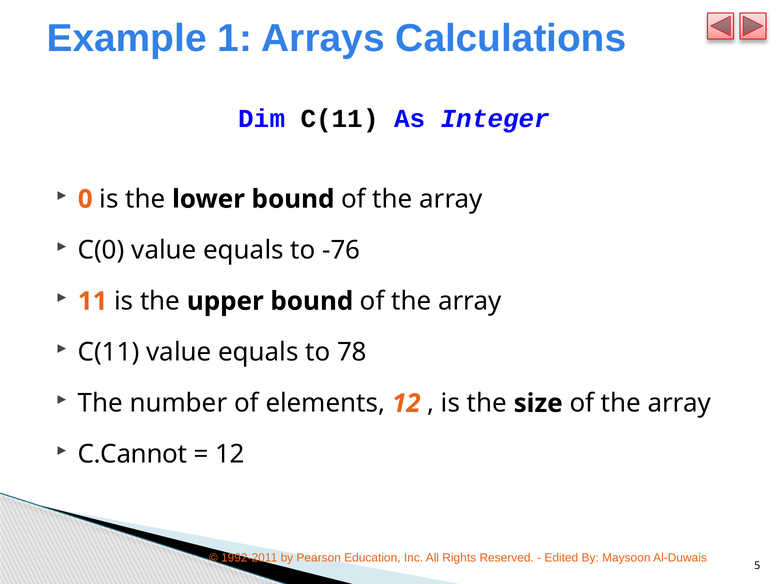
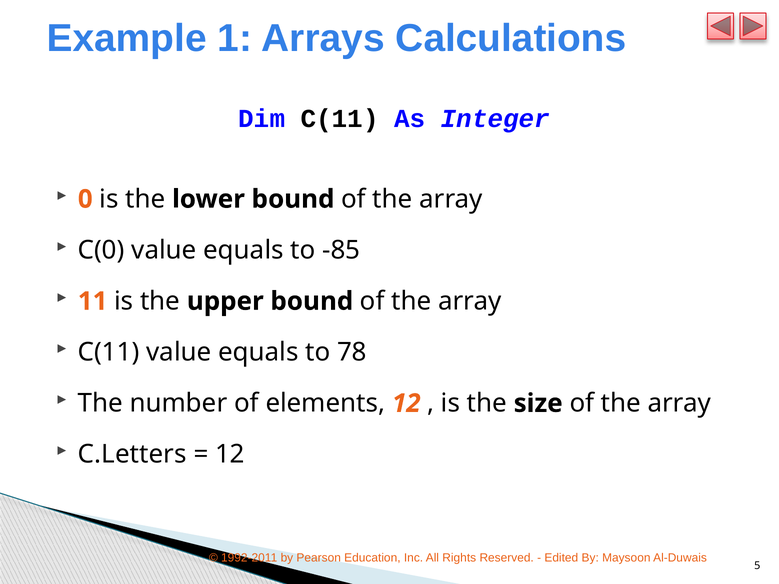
-76: -76 -> -85
C.Cannot: C.Cannot -> C.Letters
